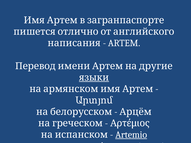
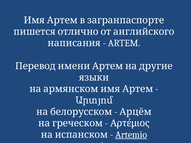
языки underline: present -> none
